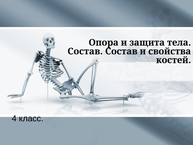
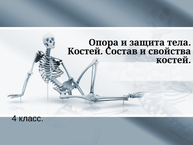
Состав at (85, 51): Состав -> Костей
